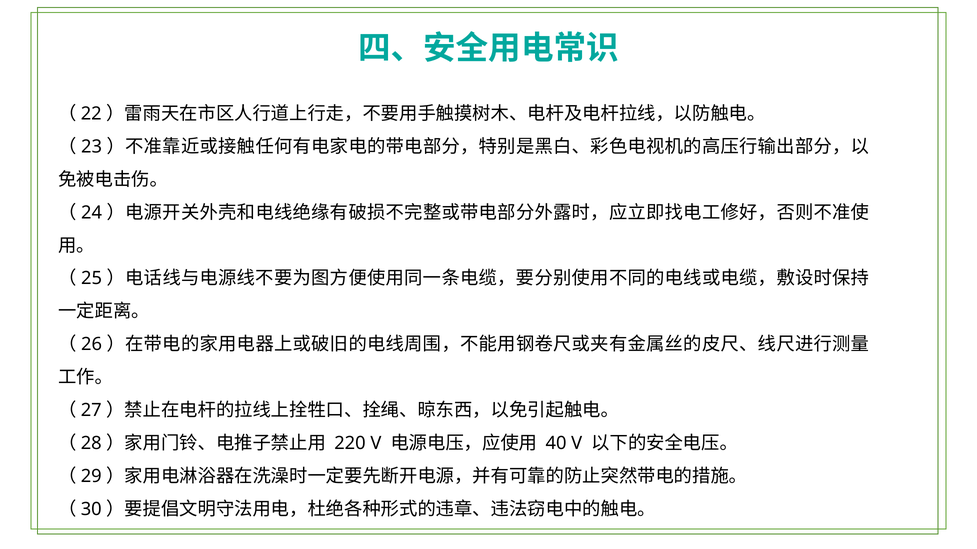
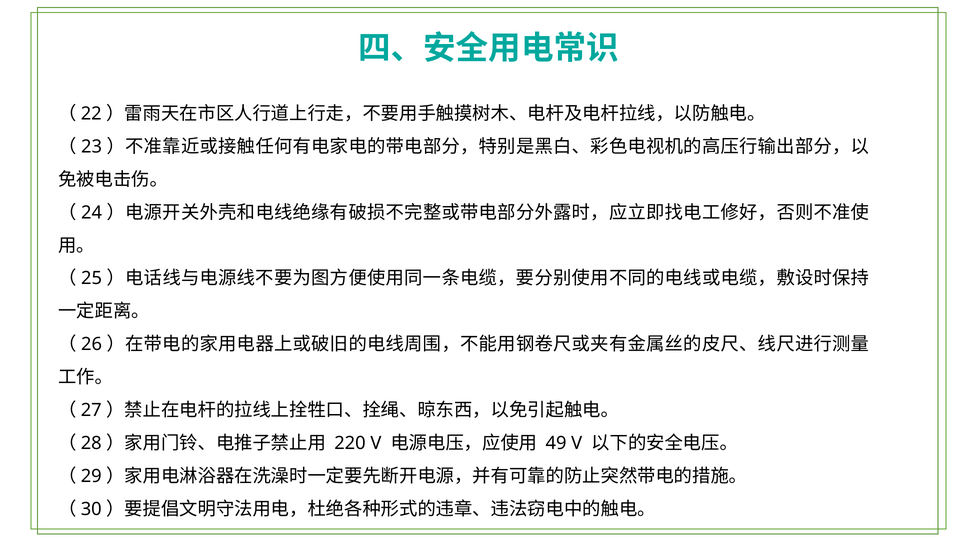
40: 40 -> 49
